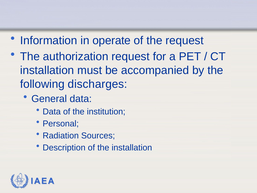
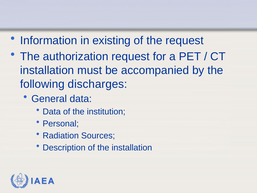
operate: operate -> existing
